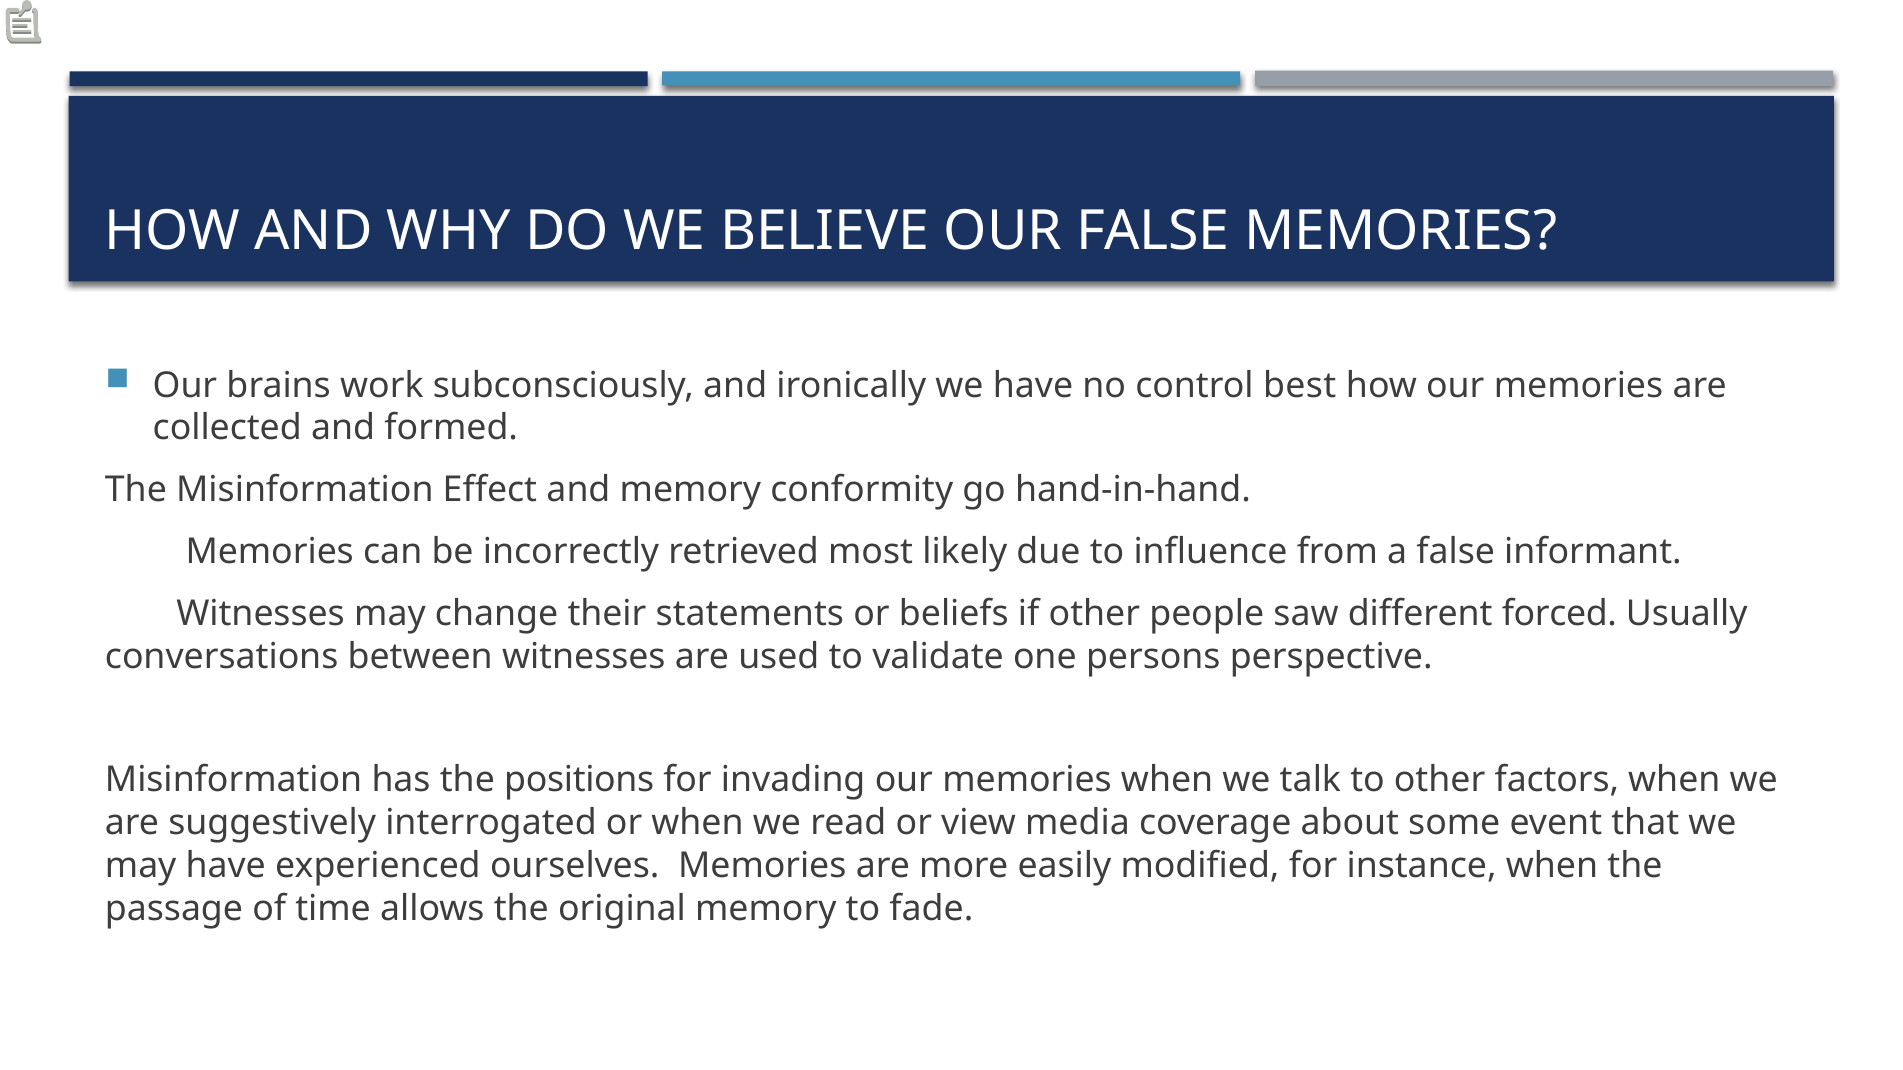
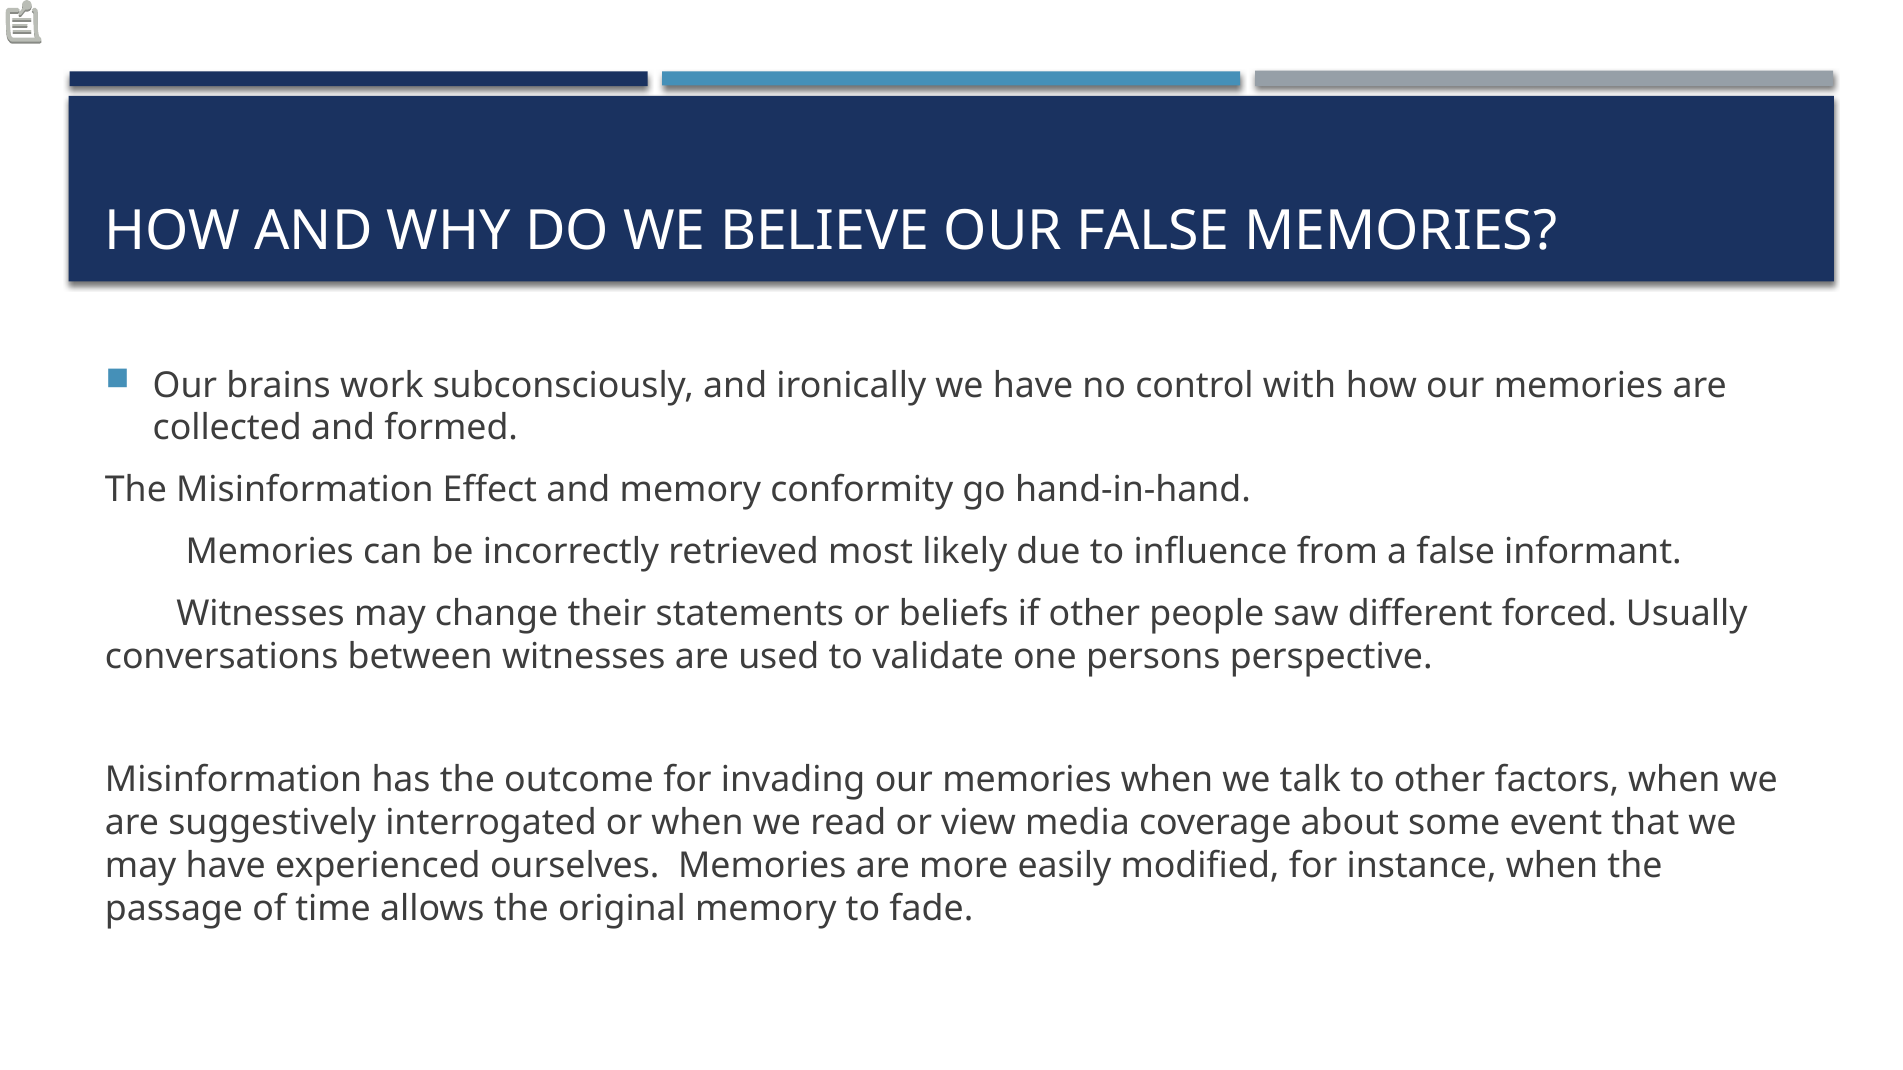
best: best -> with
positions: positions -> outcome
